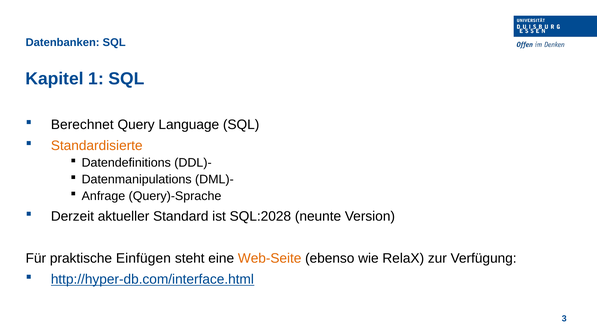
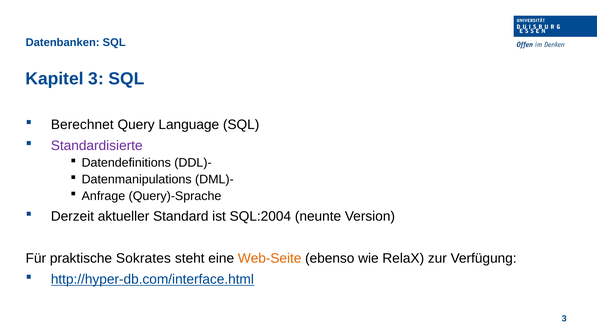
Kapitel 1: 1 -> 3
Standardisierte colour: orange -> purple
SQL:2028: SQL:2028 -> SQL:2004
Einfügen: Einfügen -> Sokrates
